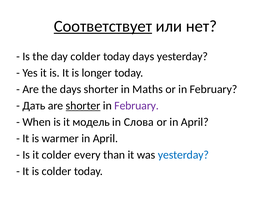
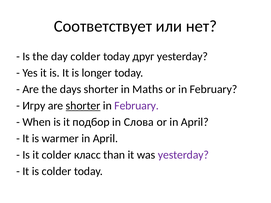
Соответствует underline: present -> none
today days: days -> друг
Дать: Дать -> Игру
модель: модель -> подбор
every: every -> класс
yesterday at (183, 155) colour: blue -> purple
